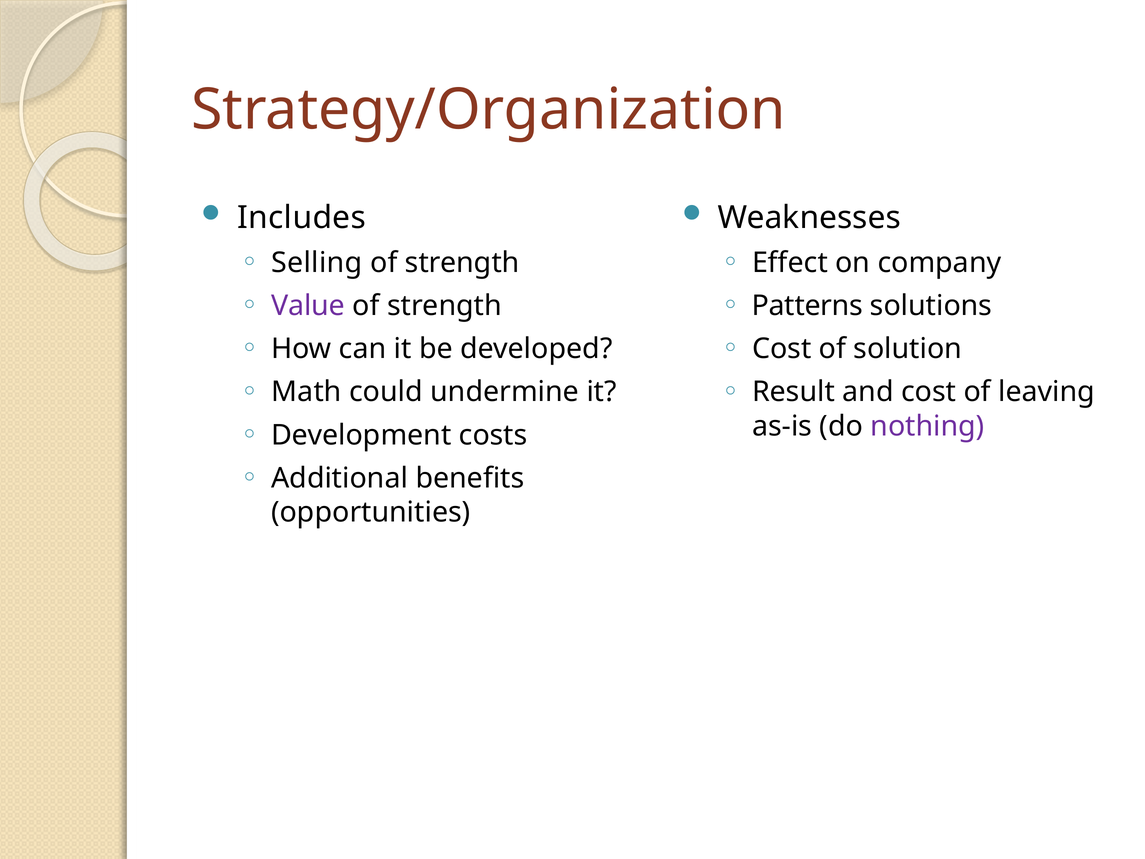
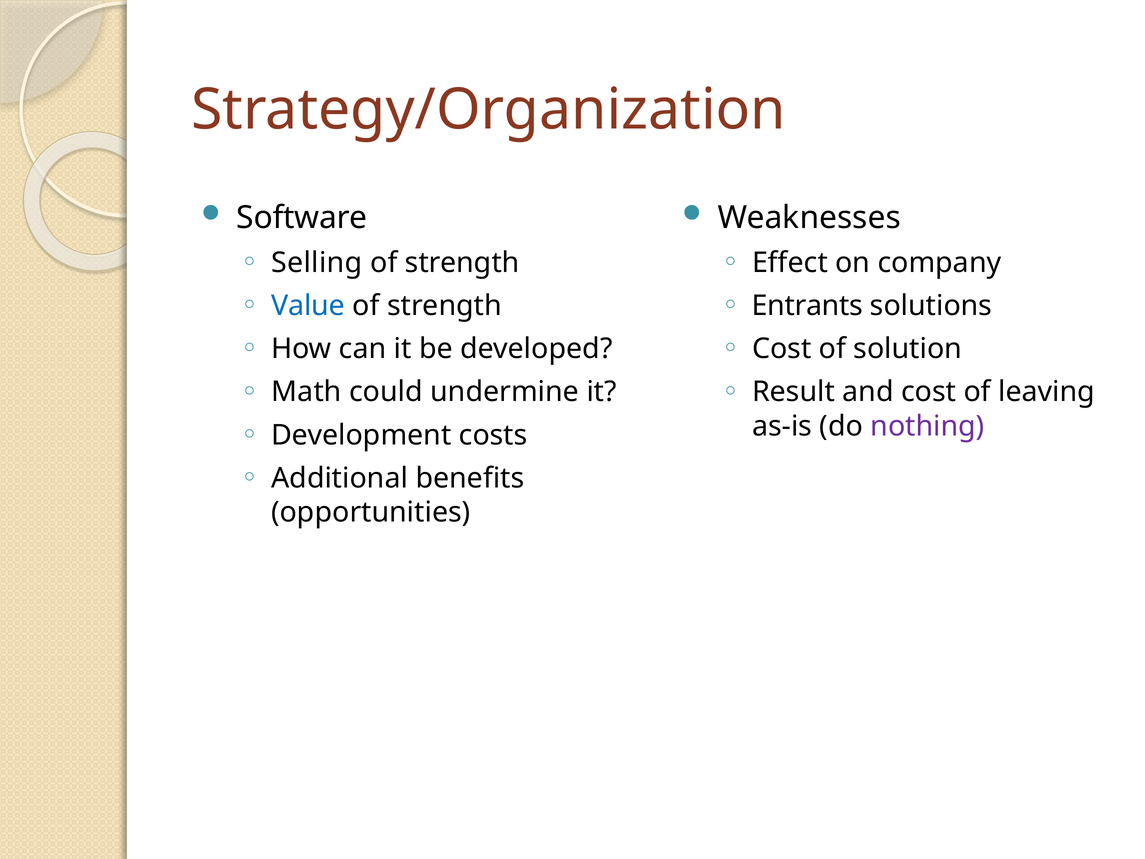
Includes: Includes -> Software
Value colour: purple -> blue
Patterns: Patterns -> Entrants
